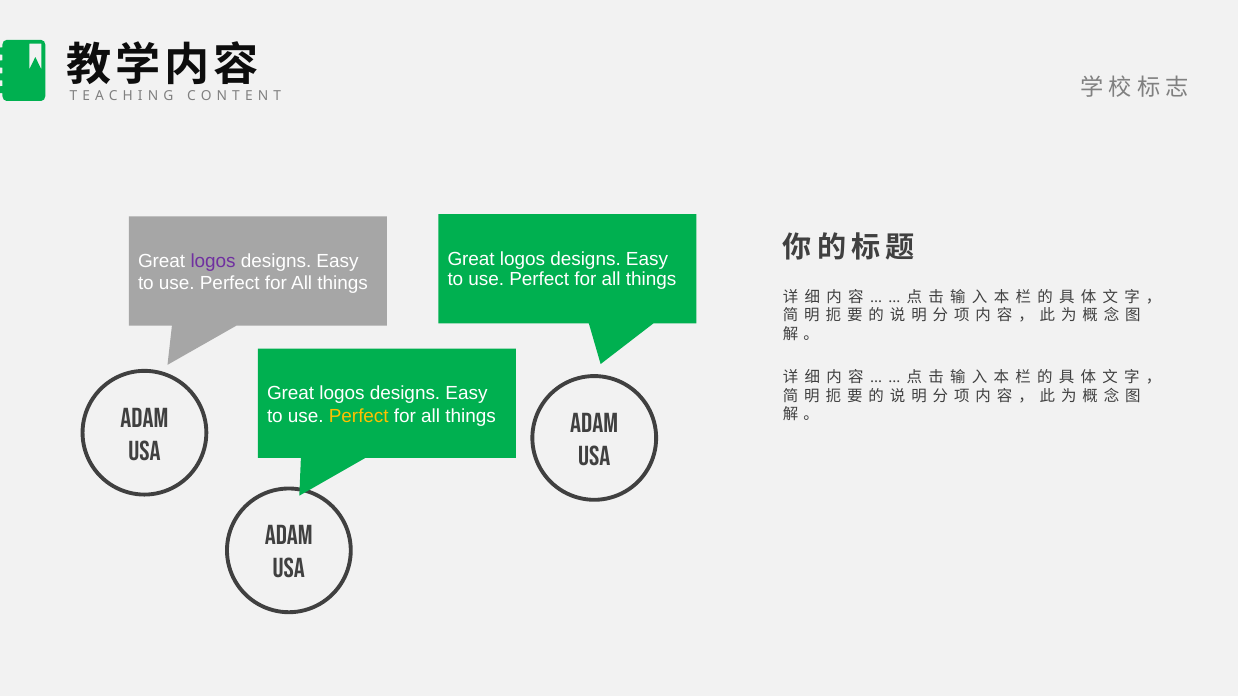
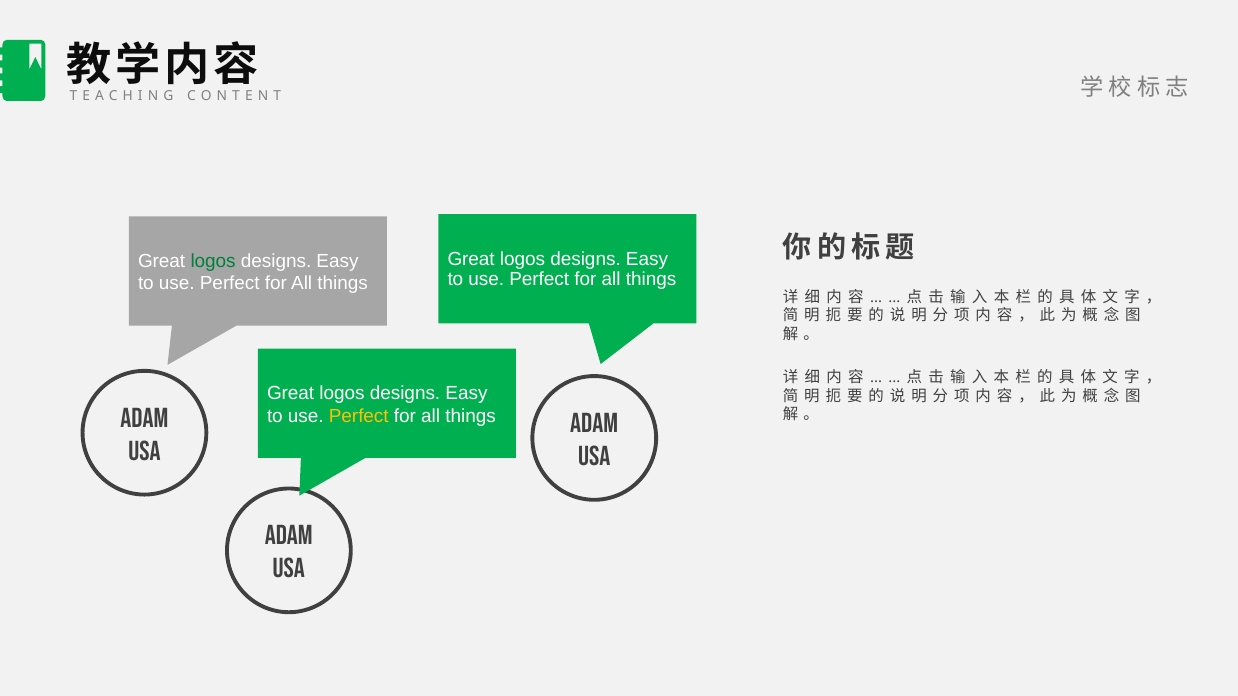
logos at (213, 261) colour: purple -> green
